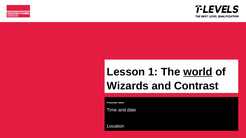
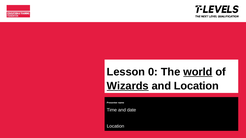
Lesson 1: 1 -> 0
Wizards underline: none -> present
and Contrast: Contrast -> Location
